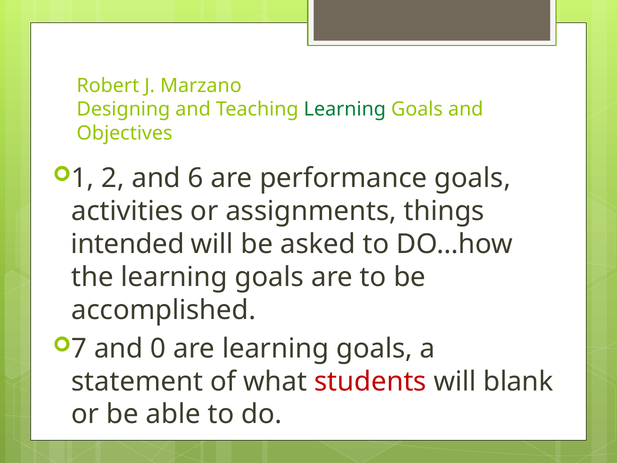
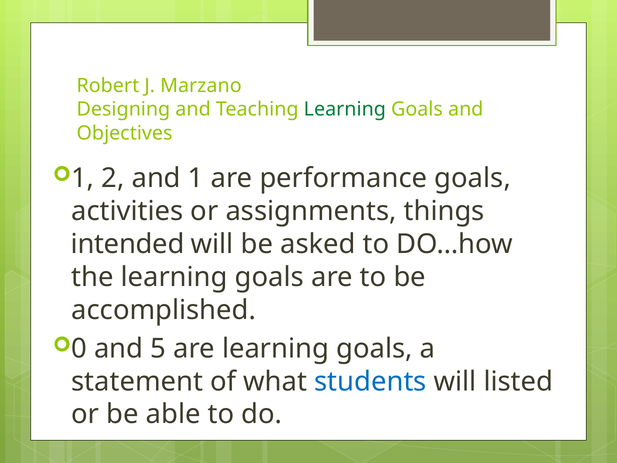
and 6: 6 -> 1
7: 7 -> 0
0: 0 -> 5
students colour: red -> blue
blank: blank -> listed
